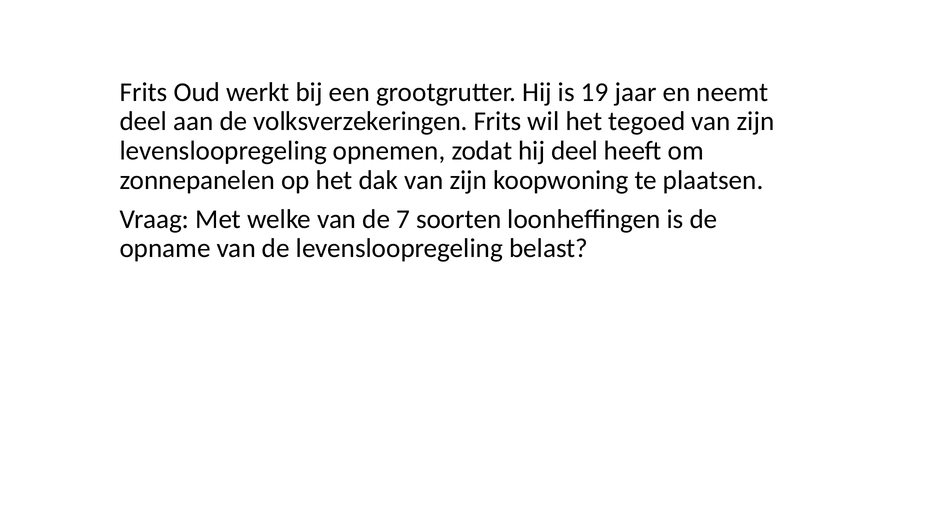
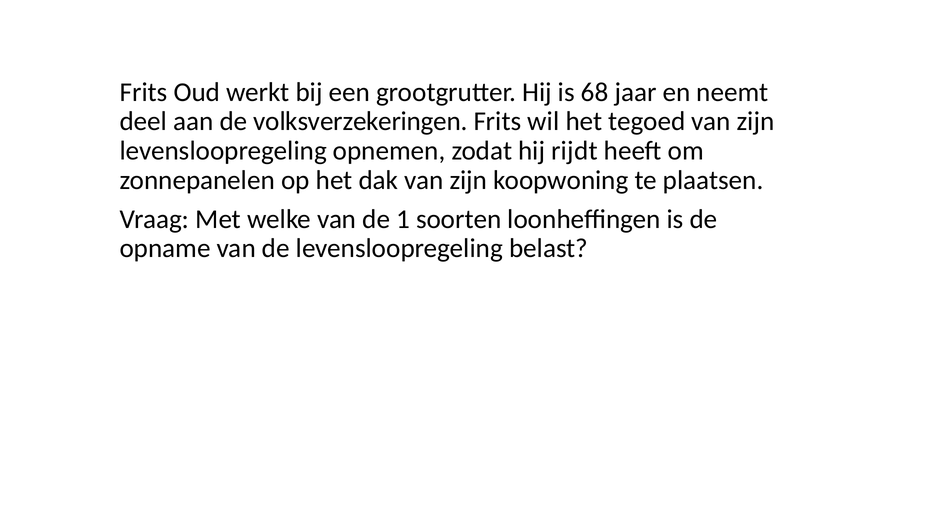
19: 19 -> 68
hij deel: deel -> rijdt
7: 7 -> 1
